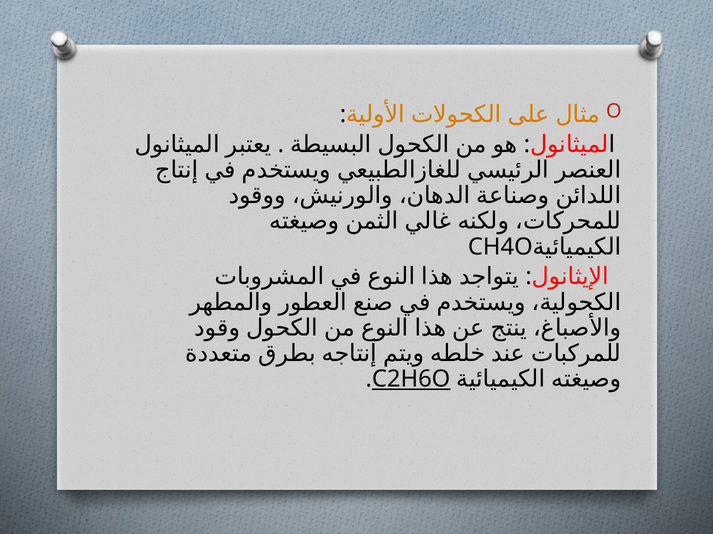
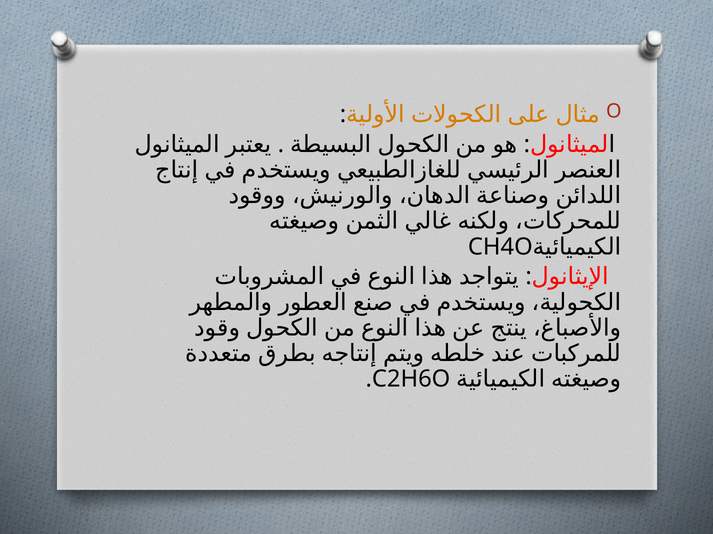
C2H6O underline: present -> none
